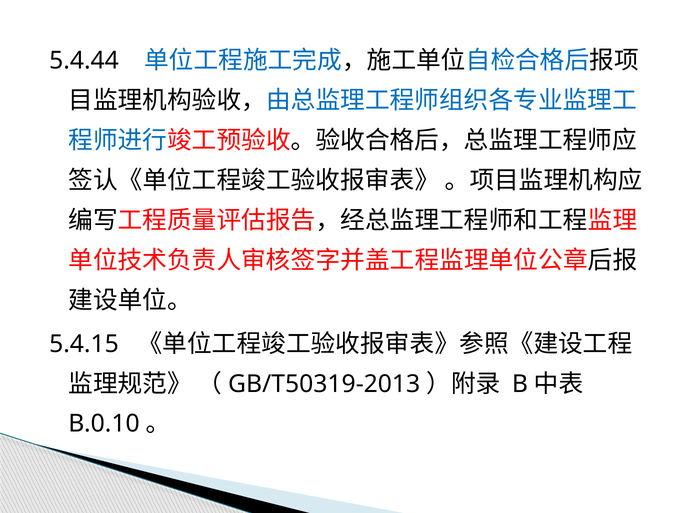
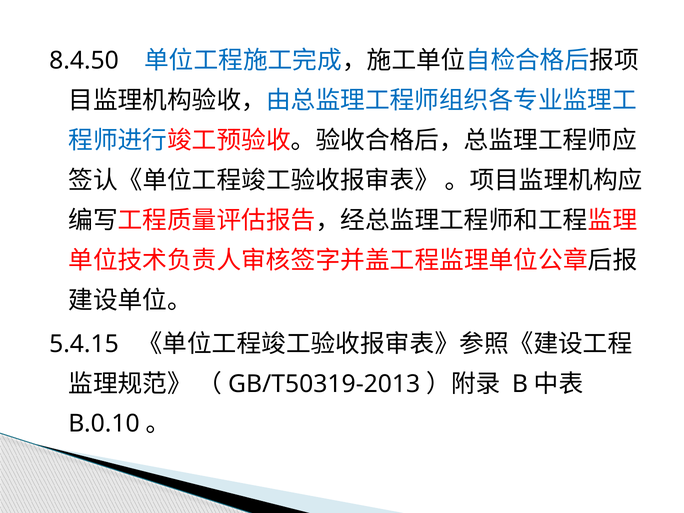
5.4.44: 5.4.44 -> 8.4.50
